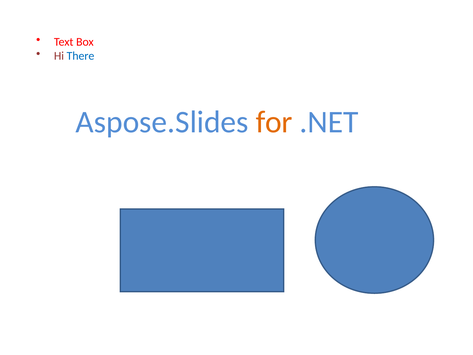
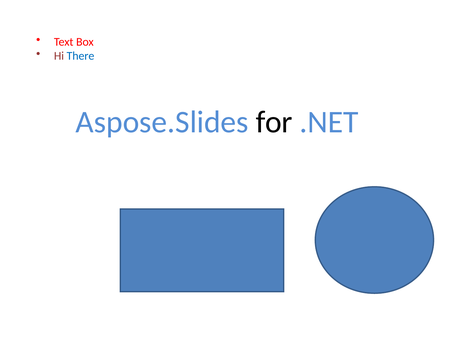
for colour: orange -> black
